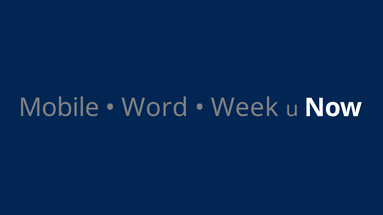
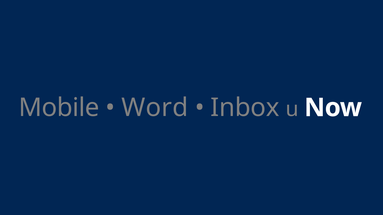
Week: Week -> Inbox
